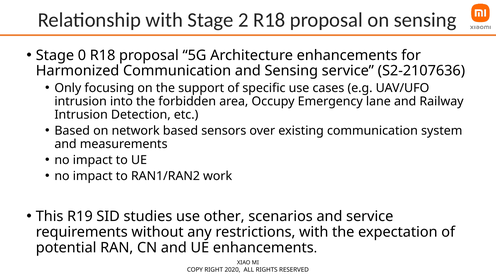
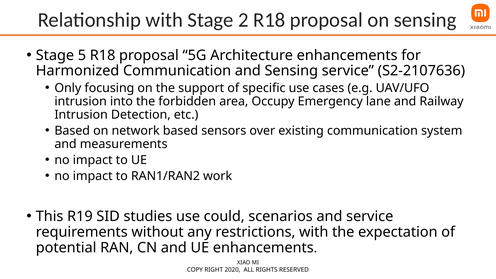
0: 0 -> 5
other: other -> could
